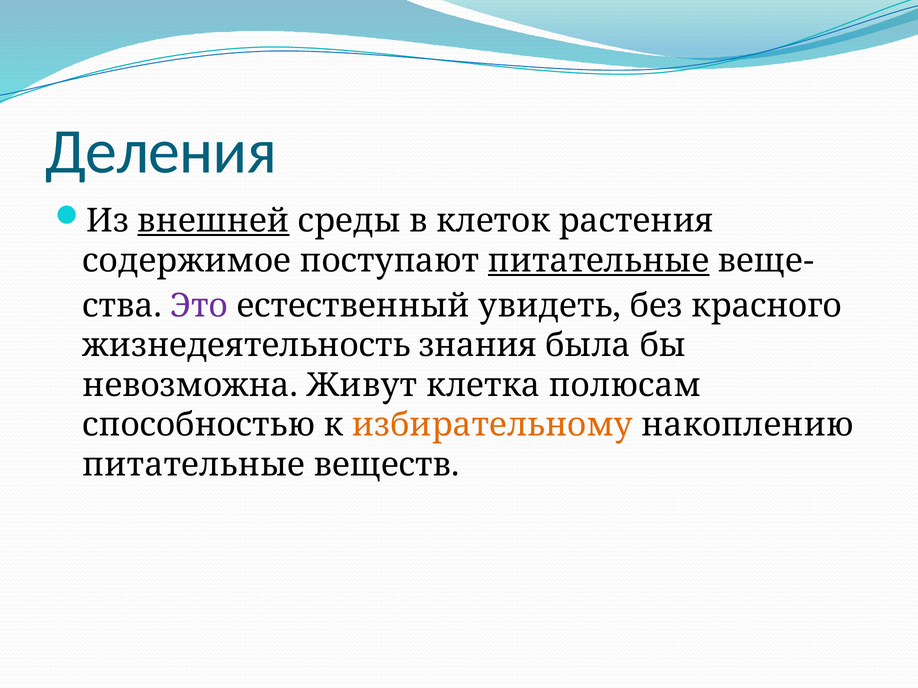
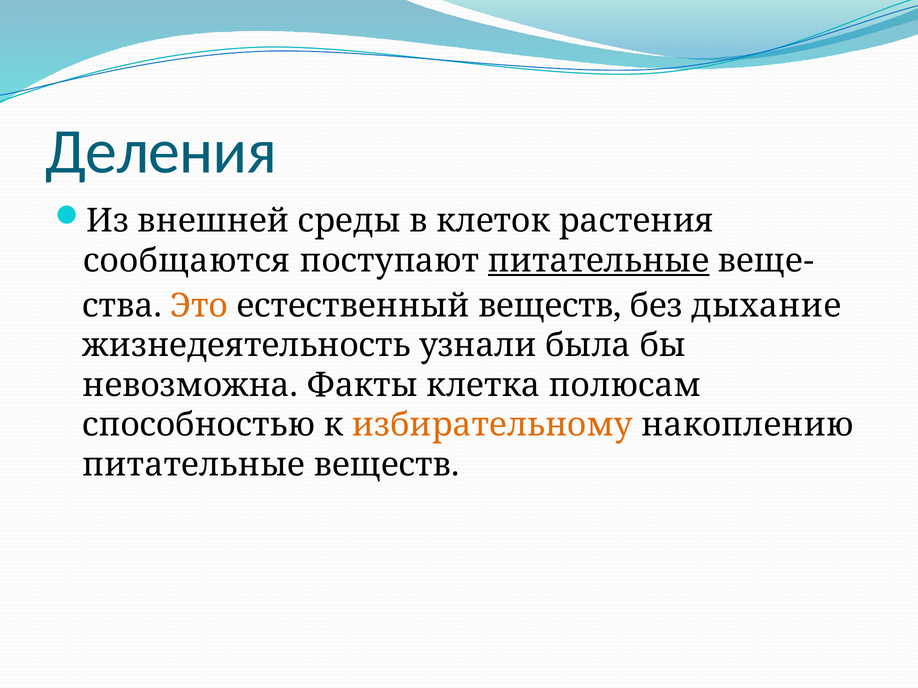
внешней underline: present -> none
содержимое: содержимое -> сообщаются
Это colour: purple -> orange
естественный увидеть: увидеть -> веществ
красного: красного -> дыхание
знания: знания -> узнали
Живут: Живут -> Факты
